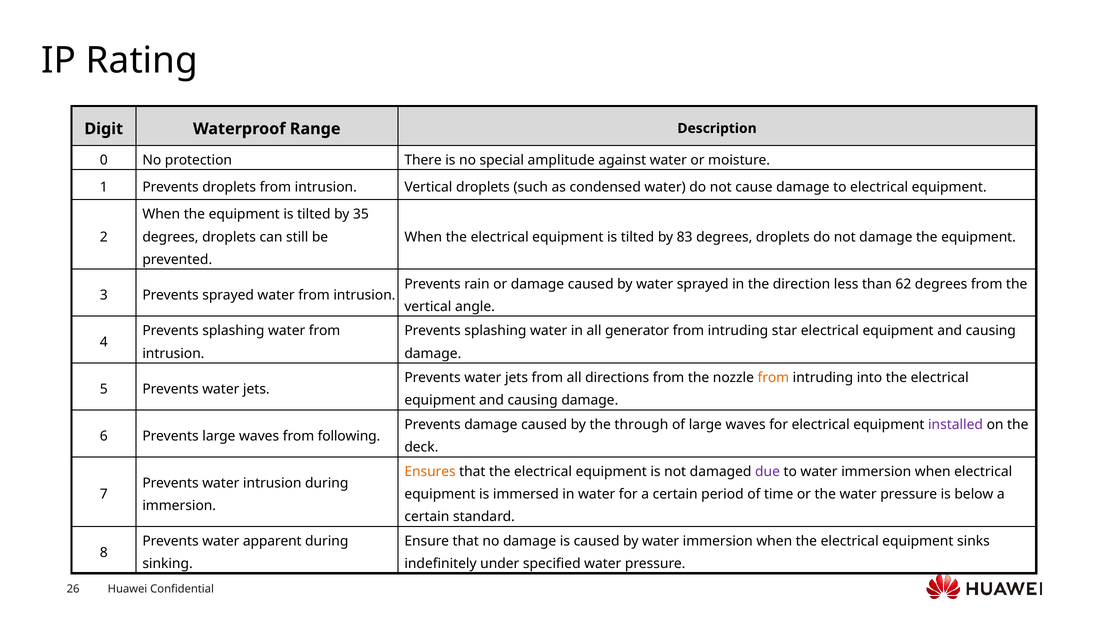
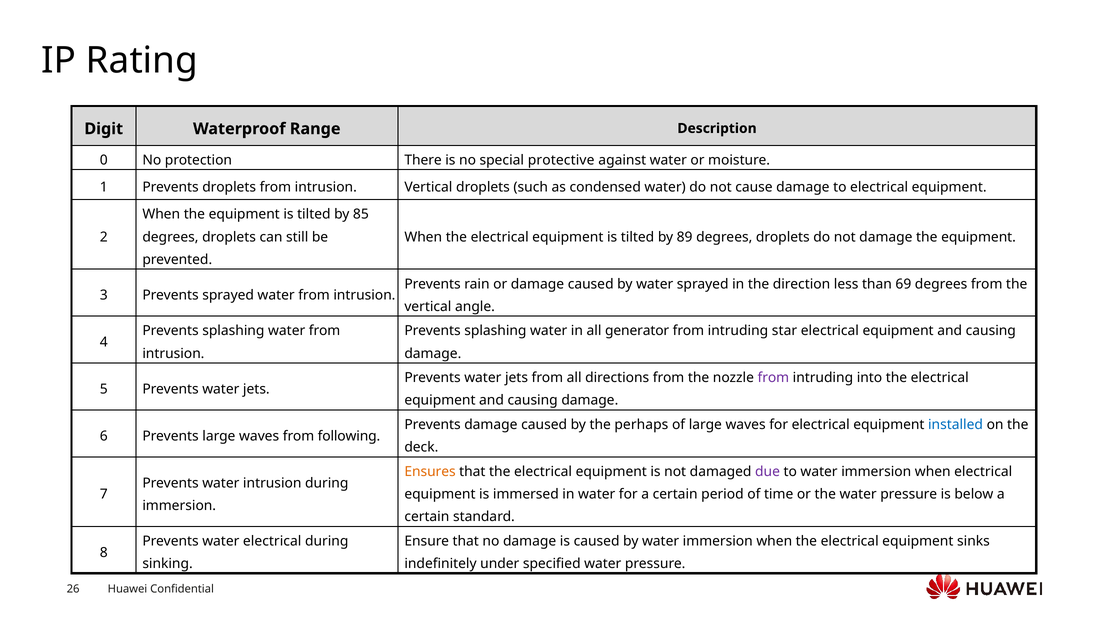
amplitude: amplitude -> protective
35: 35 -> 85
83: 83 -> 89
62: 62 -> 69
from at (773, 378) colour: orange -> purple
through: through -> perhaps
installed colour: purple -> blue
water apparent: apparent -> electrical
